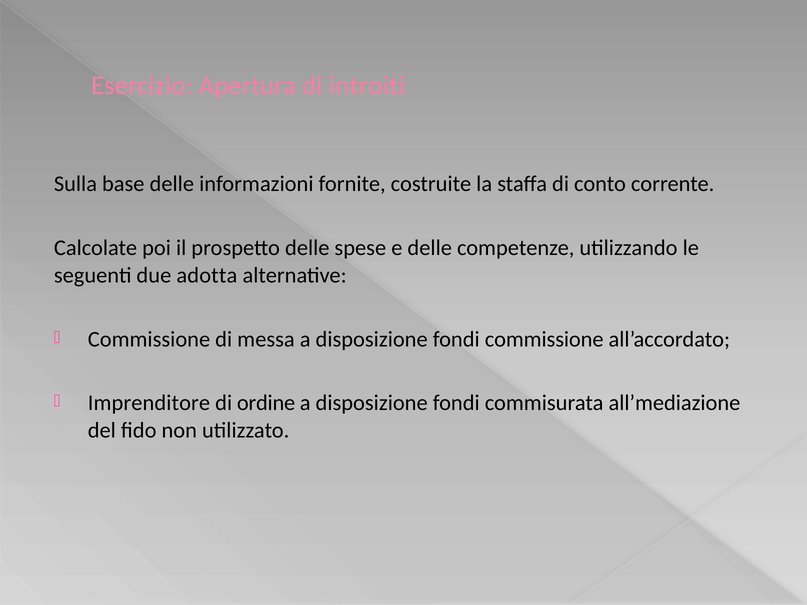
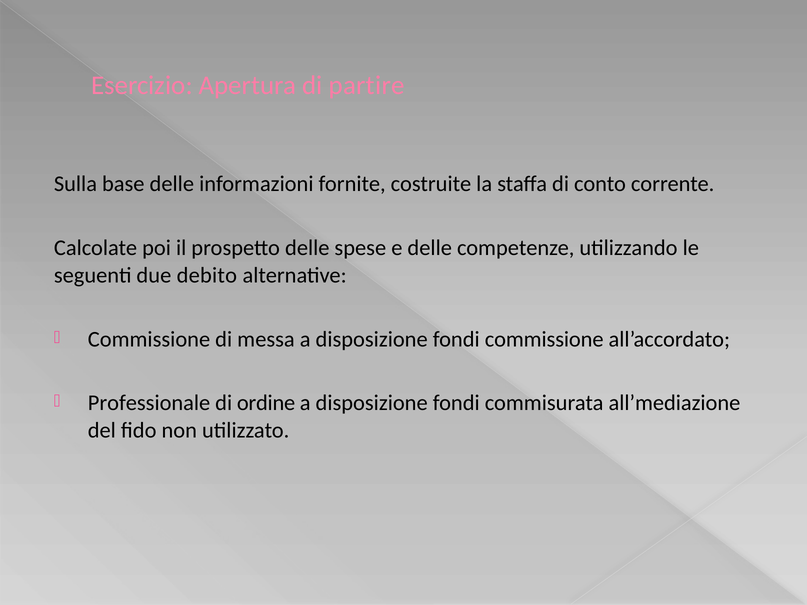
introiti: introiti -> partire
adotta: adotta -> debito
Imprenditore: Imprenditore -> Professionale
